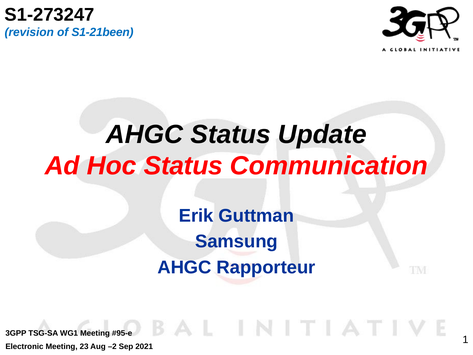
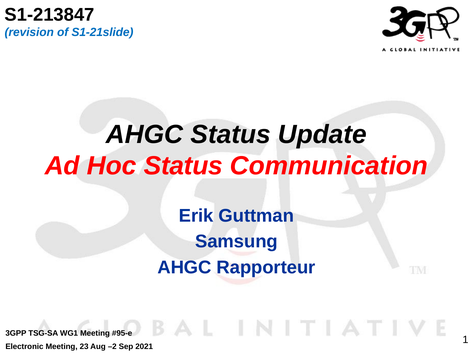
S1-273247: S1-273247 -> S1-213847
S1-21been: S1-21been -> S1-21slide
